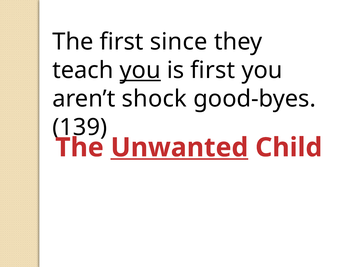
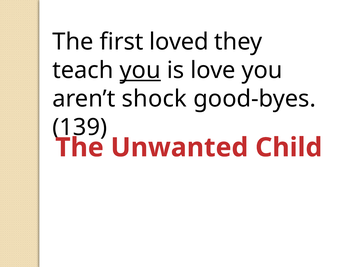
since: since -> loved
is first: first -> love
Unwanted underline: present -> none
